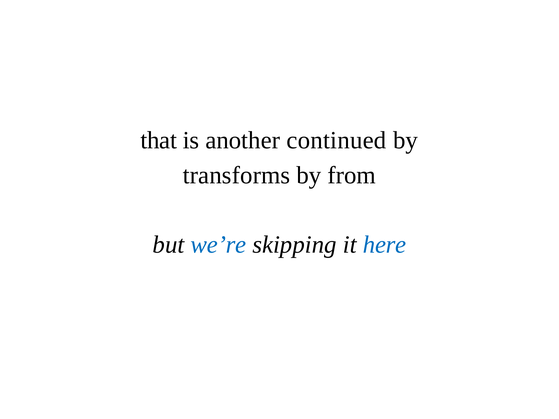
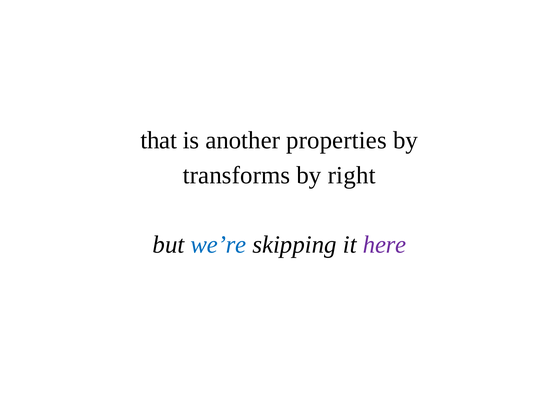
continued: continued -> properties
from: from -> right
here colour: blue -> purple
